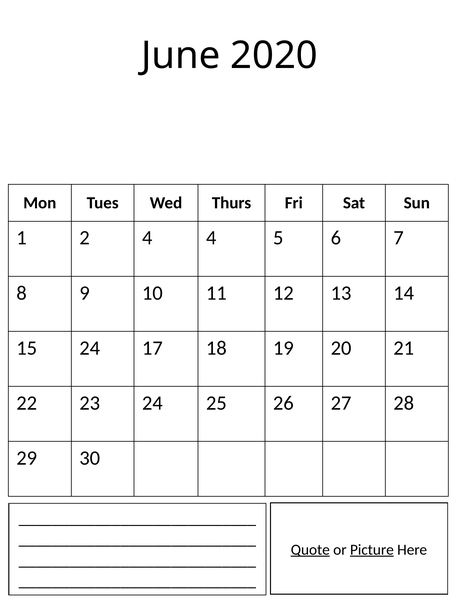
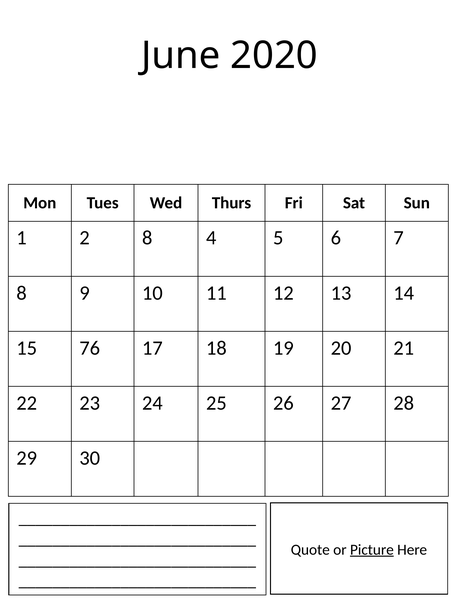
2 4: 4 -> 8
15 24: 24 -> 76
Quote underline: present -> none
